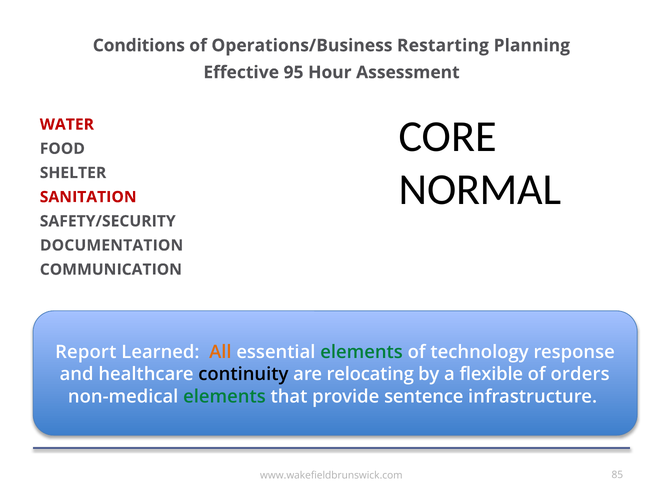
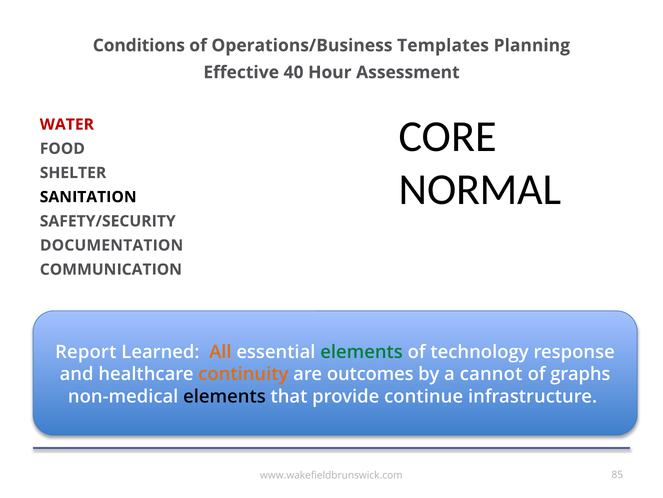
Restarting: Restarting -> Templates
95: 95 -> 40
SANITATION colour: red -> black
continuity colour: black -> orange
relocating: relocating -> outcomes
flexible: flexible -> cannot
orders: orders -> graphs
elements at (224, 396) colour: green -> black
sentence: sentence -> continue
